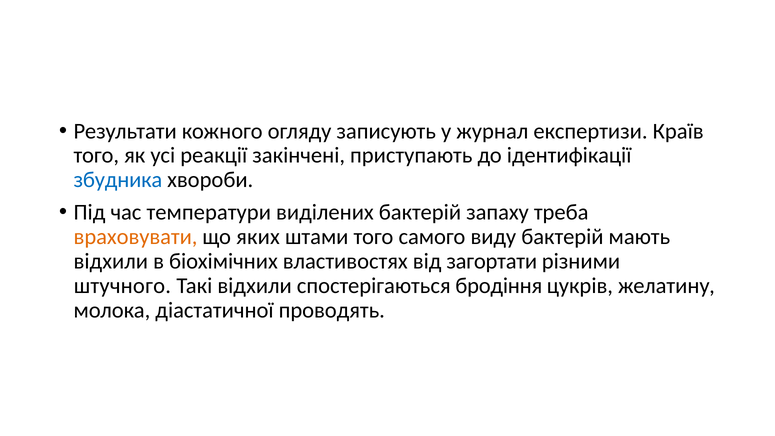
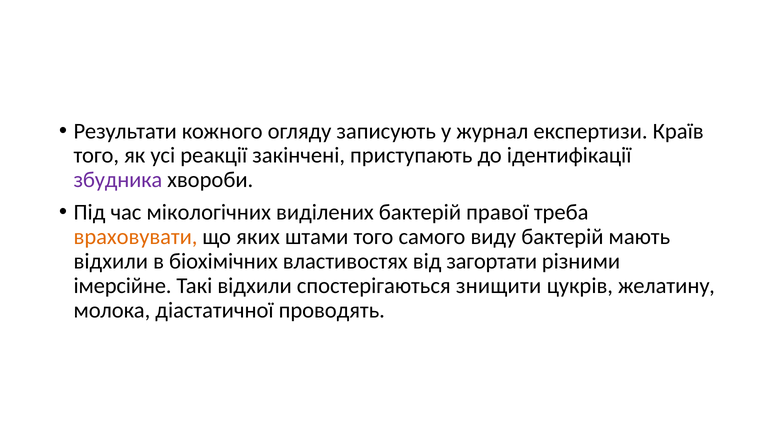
збудника colour: blue -> purple
температури: температури -> мікологічних
запаху: запаху -> правої
штучного: штучного -> імерсійне
бродіння: бродіння -> знищити
